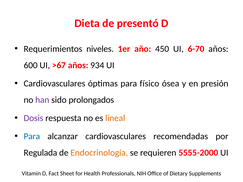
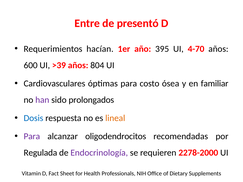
Dieta: Dieta -> Entre
niveles: niveles -> hacían
450: 450 -> 395
6-70: 6-70 -> 4-70
>67: >67 -> >39
934: 934 -> 804
físico: físico -> costo
presión: presión -> familiar
Dosis colour: purple -> blue
Para at (32, 137) colour: blue -> purple
alcanzar cardiovasculares: cardiovasculares -> oligodendrocitos
Endocrinología colour: orange -> purple
5555-2000: 5555-2000 -> 2278-2000
